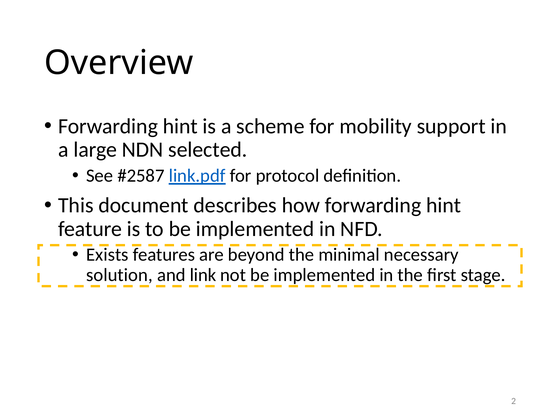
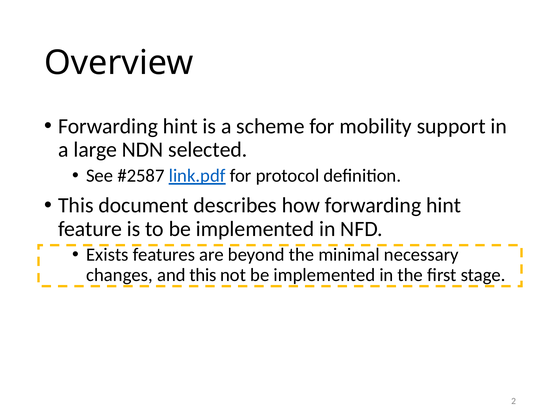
solution: solution -> changes
and link: link -> this
